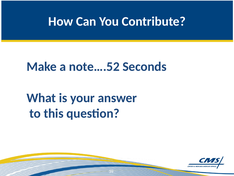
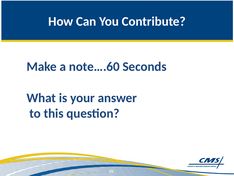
note….52: note….52 -> note….60
